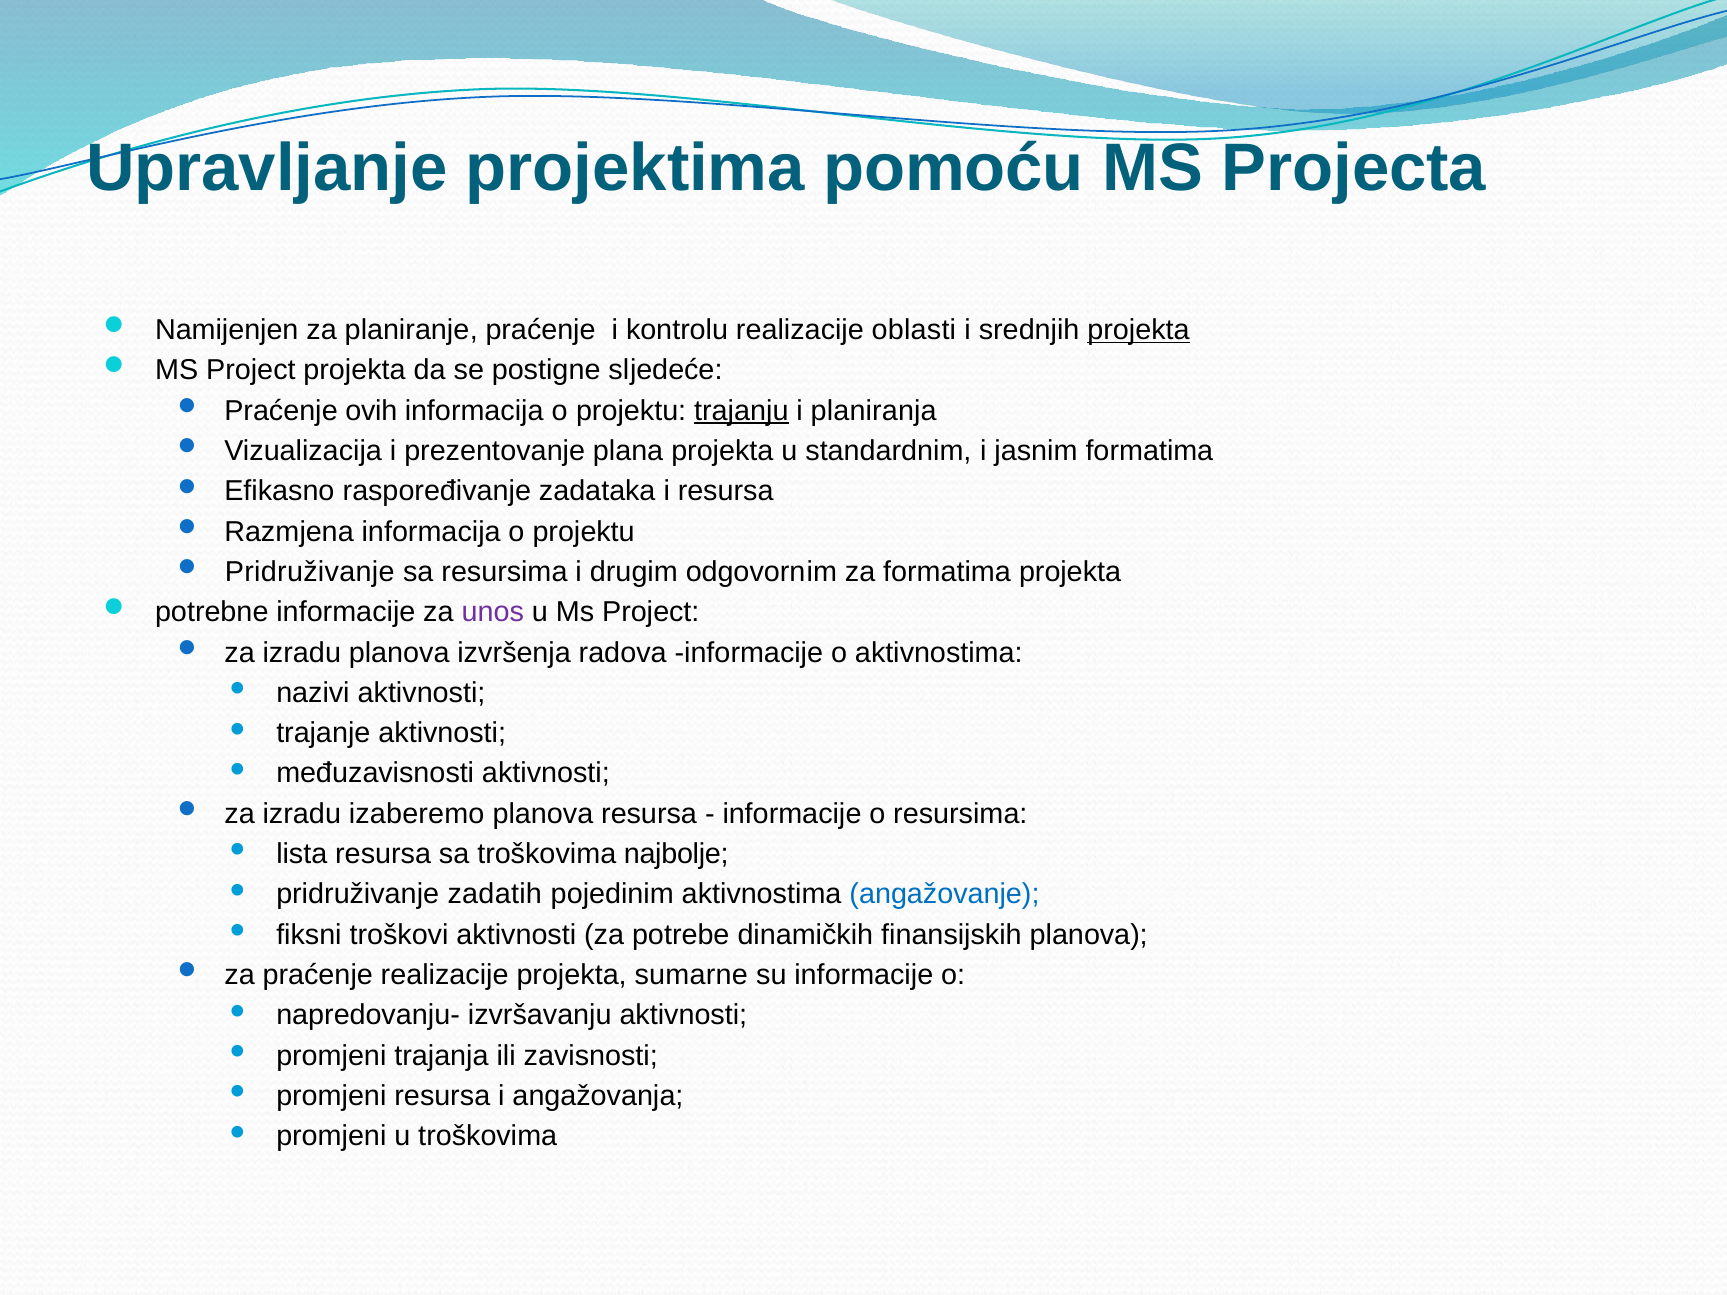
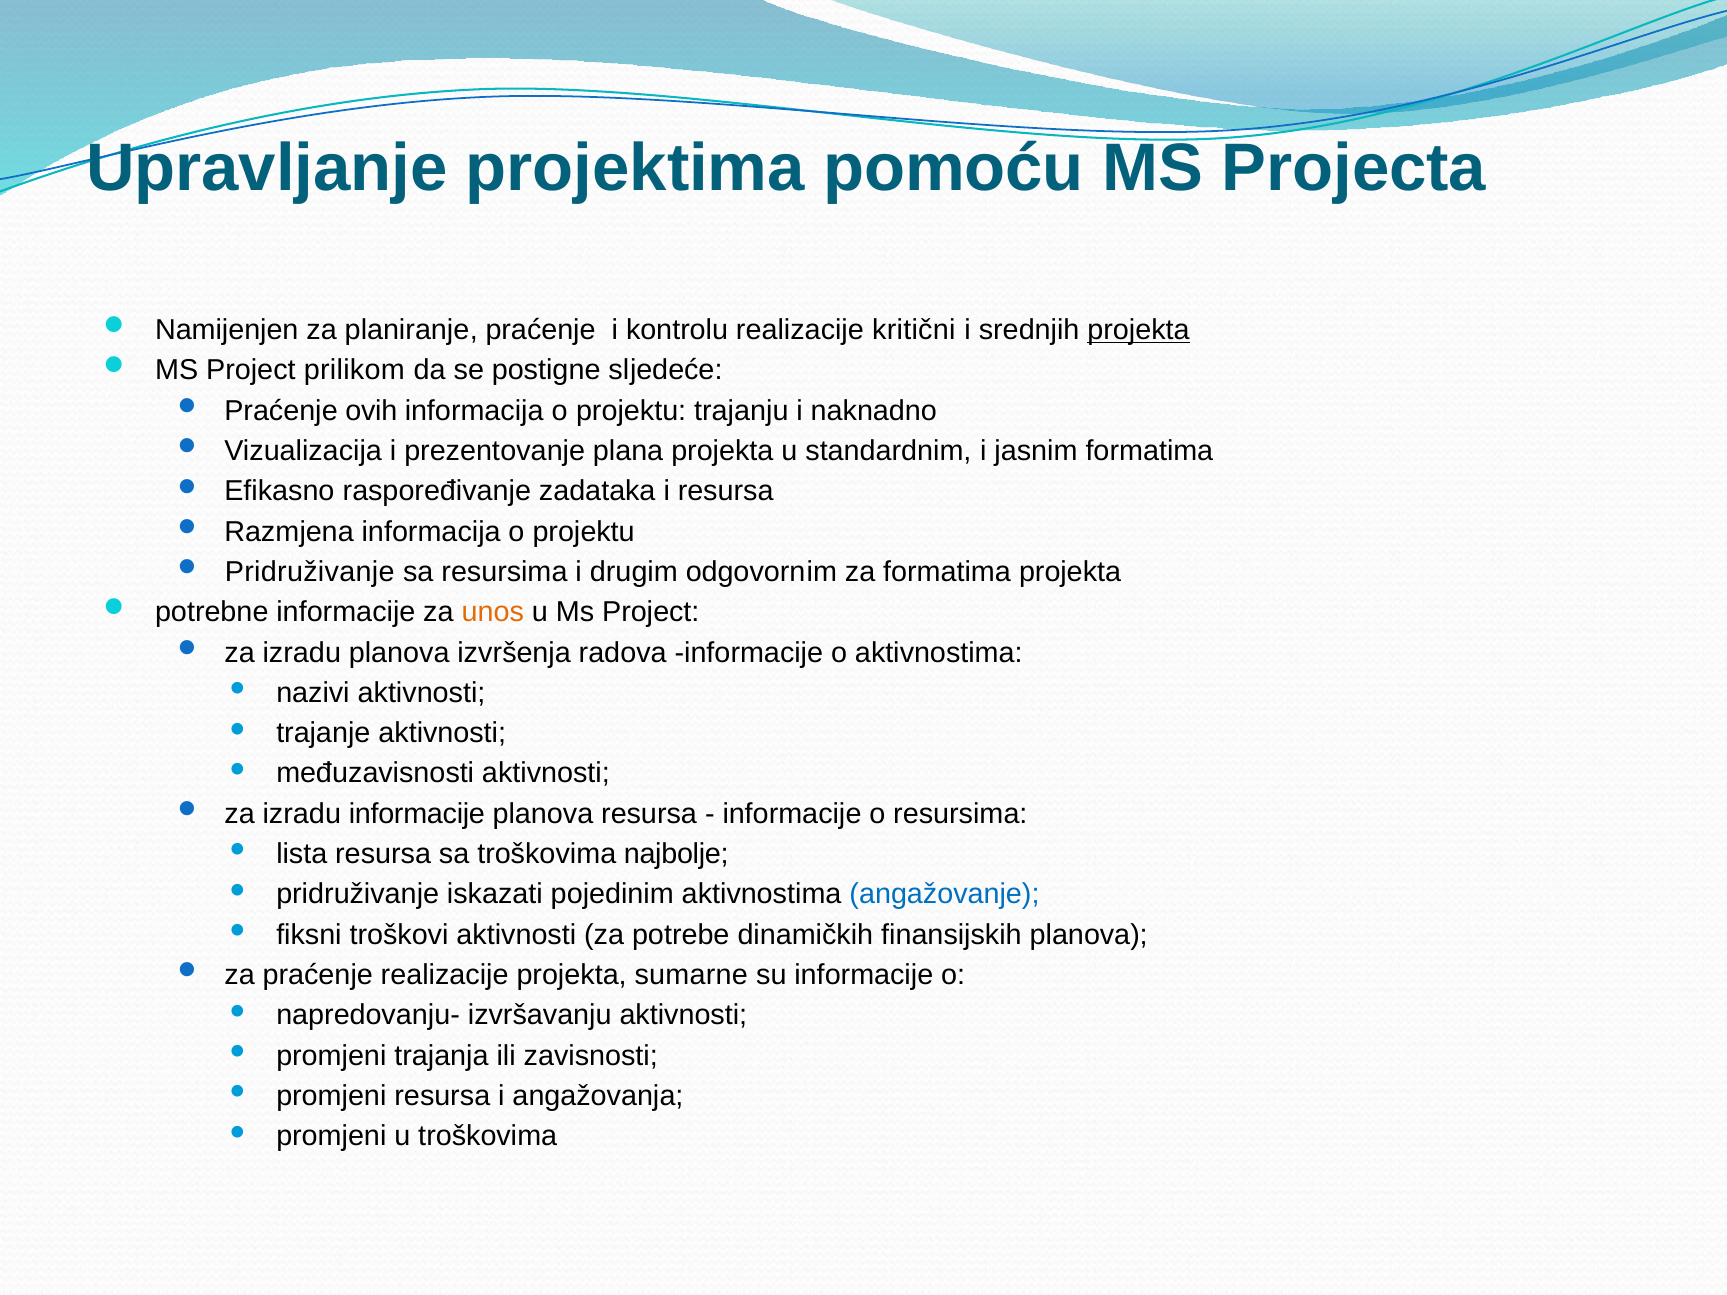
oblasti: oblasti -> kritični
Project projekta: projekta -> prilikom
trajanju underline: present -> none
planiranja: planiranja -> naknadno
unos colour: purple -> orange
izradu izaberemo: izaberemo -> informacije
zadatih: zadatih -> iskazati
